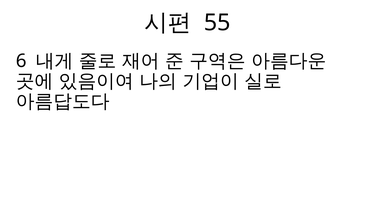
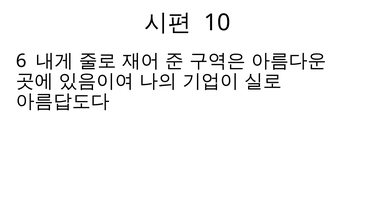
55: 55 -> 10
